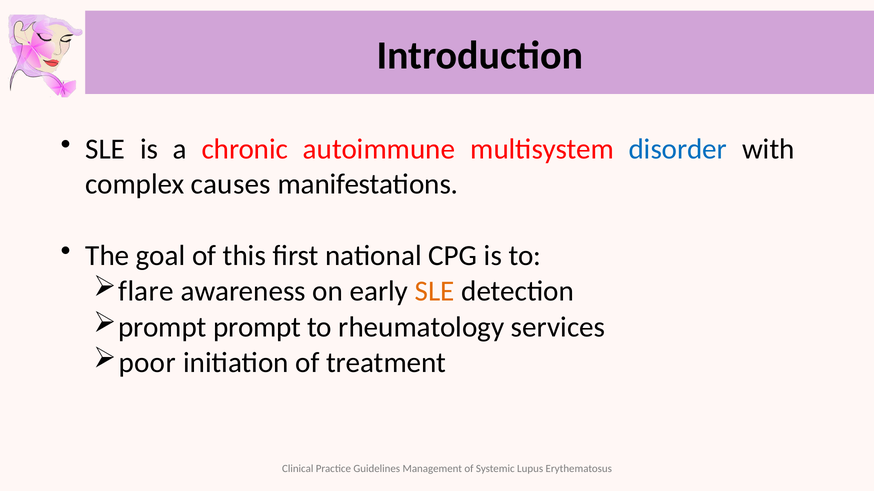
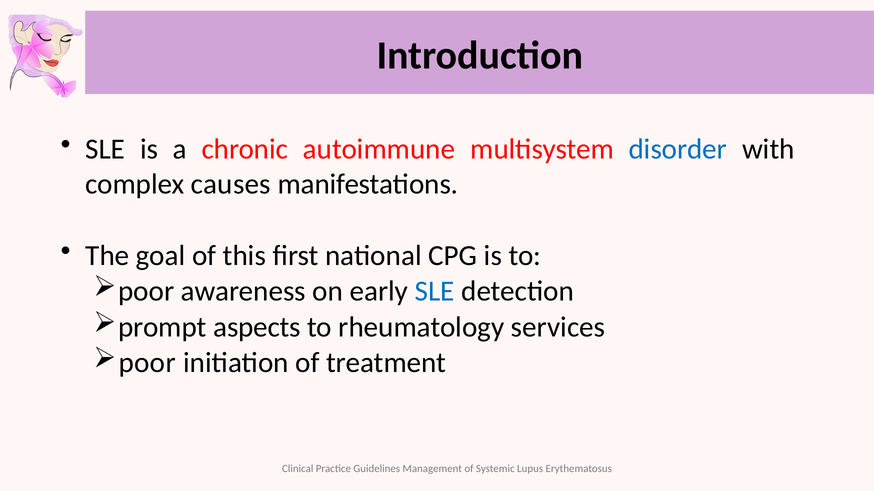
flare at (146, 292): flare -> poor
SLE at (435, 292) colour: orange -> blue
prompt prompt: prompt -> aspects
